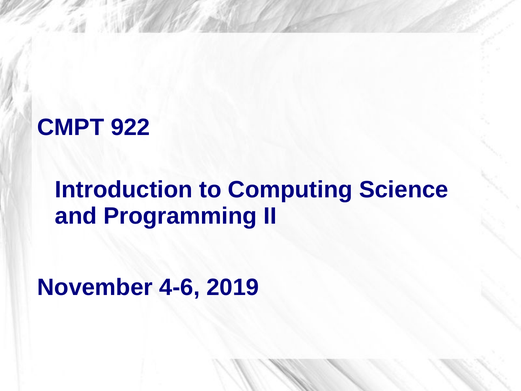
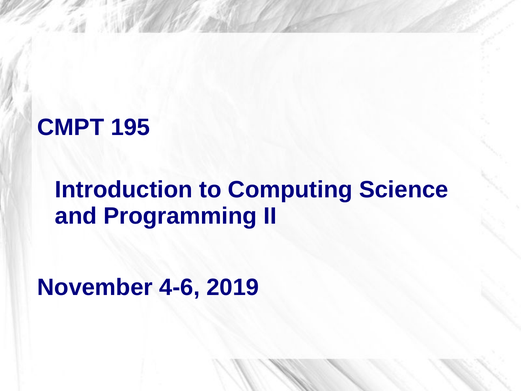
922: 922 -> 195
